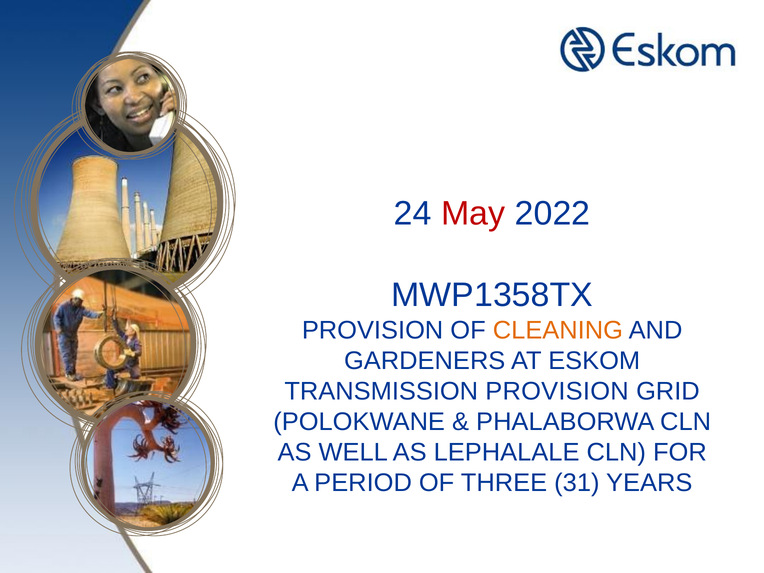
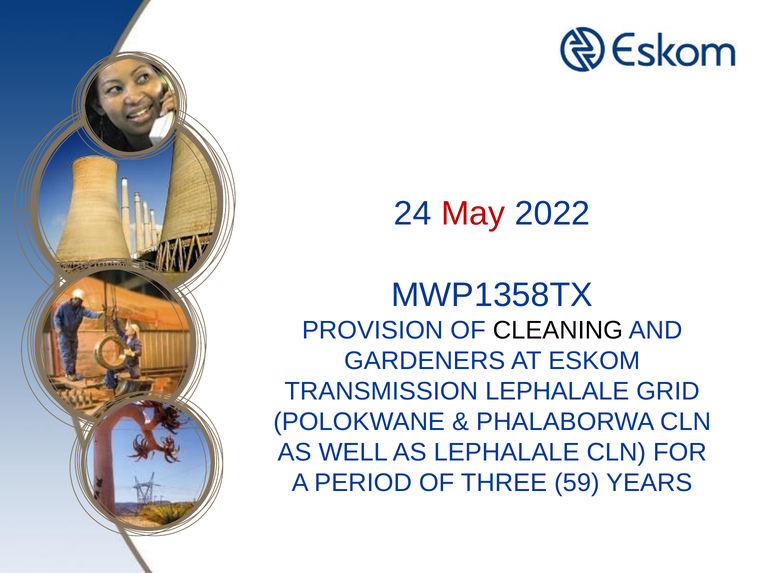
CLEANING colour: orange -> black
TRANSMISSION PROVISION: PROVISION -> LEPHALALE
31: 31 -> 59
